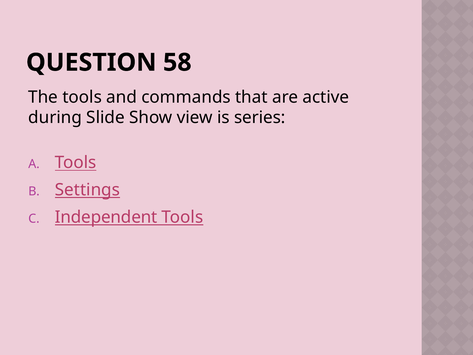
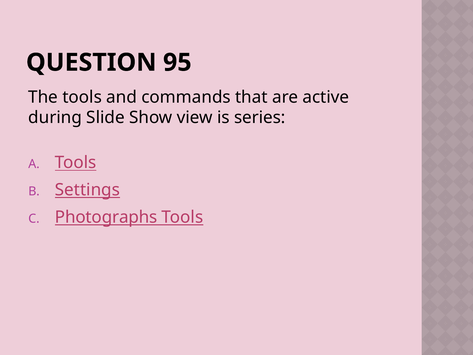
58: 58 -> 95
Independent: Independent -> Photographs
